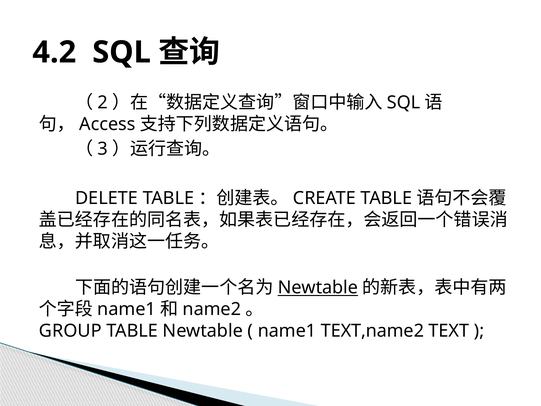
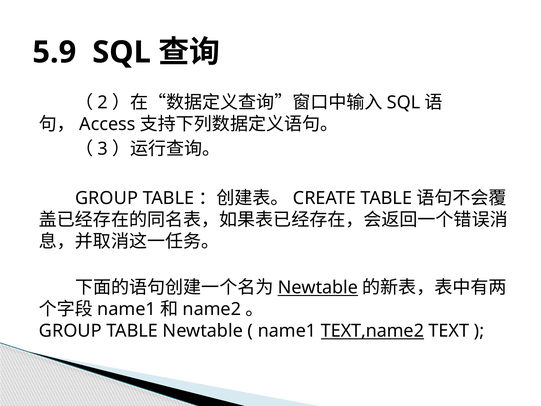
4.2: 4.2 -> 5.9
DELETE at (107, 198): DELETE -> GROUP
TEXT,name2 underline: none -> present
